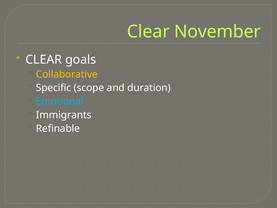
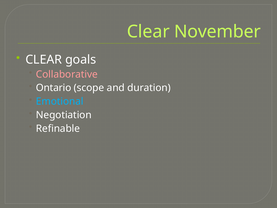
Collaborative colour: yellow -> pink
Specific: Specific -> Ontario
Immigrants: Immigrants -> Negotiation
